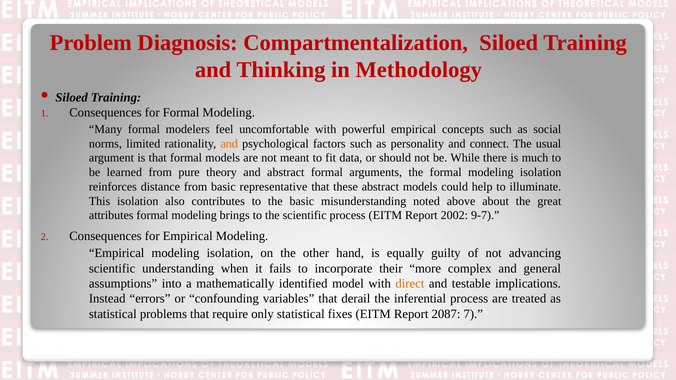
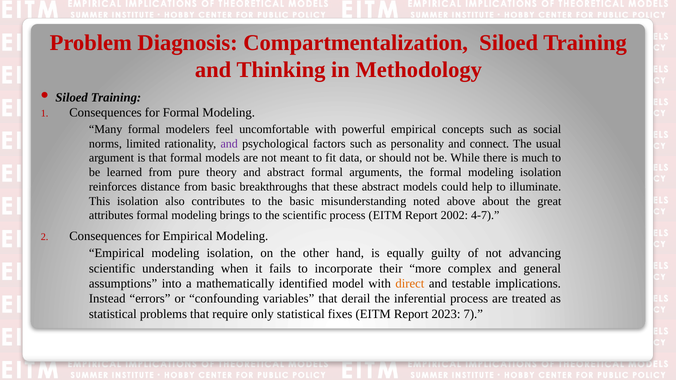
and at (229, 144) colour: orange -> purple
representative: representative -> breakthroughs
9-7: 9-7 -> 4-7
2087: 2087 -> 2023
